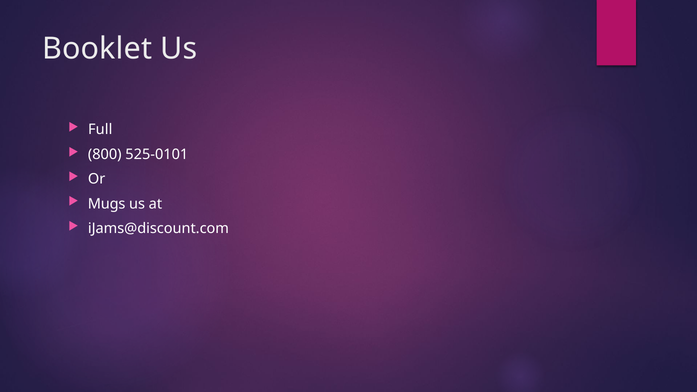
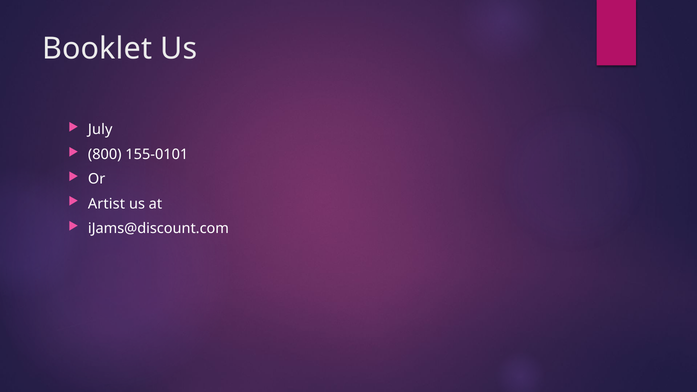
Full: Full -> July
525-0101: 525-0101 -> 155-0101
Mugs: Mugs -> Artist
